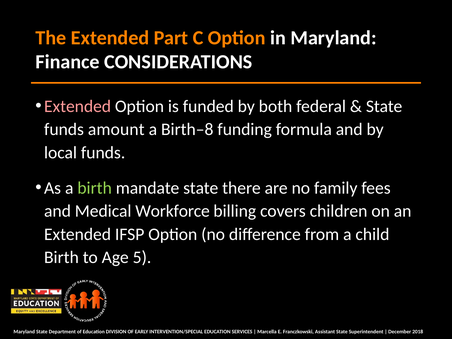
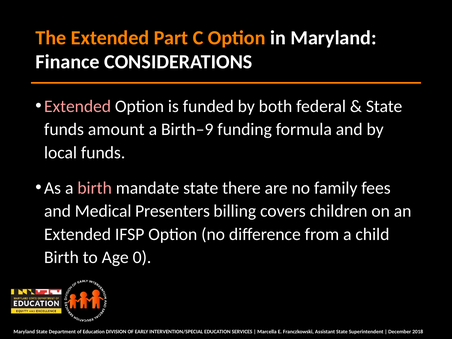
Birth–8: Birth–8 -> Birth–9
birth at (95, 188) colour: light green -> pink
Workforce: Workforce -> Presenters
5: 5 -> 0
